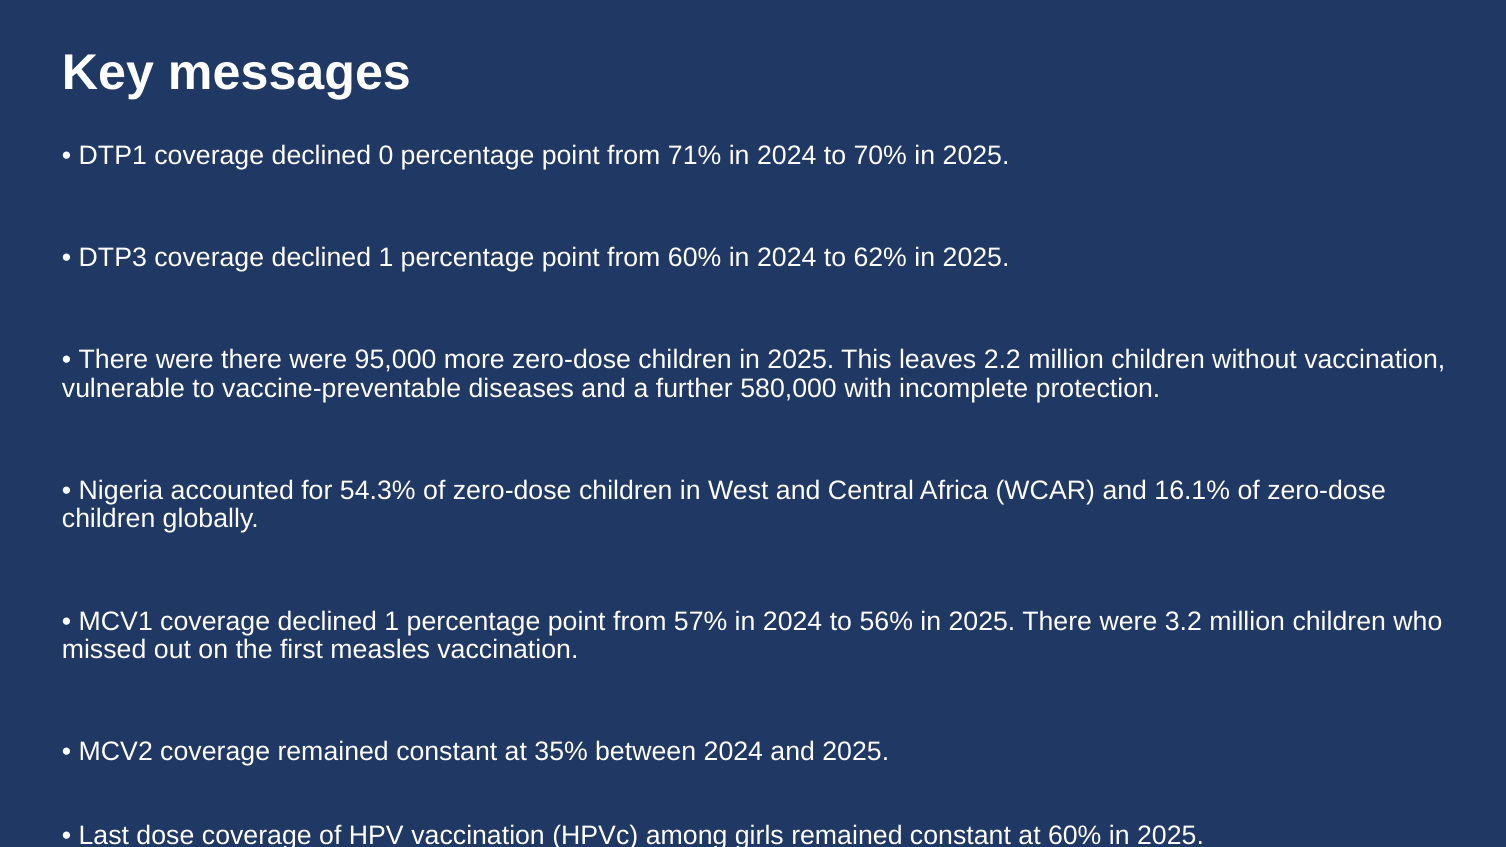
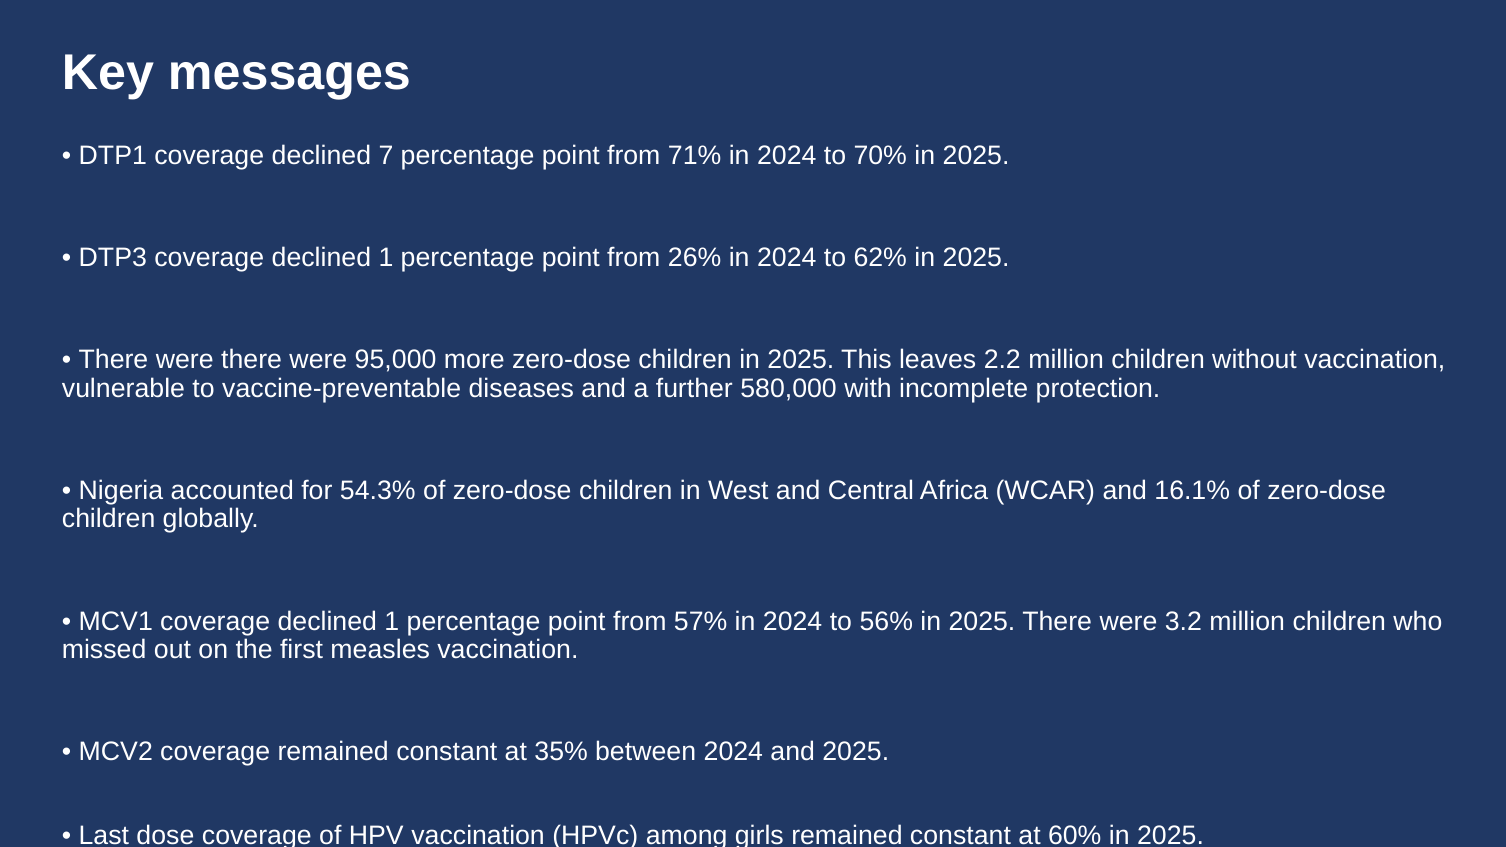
0: 0 -> 7
from 60%: 60% -> 26%
